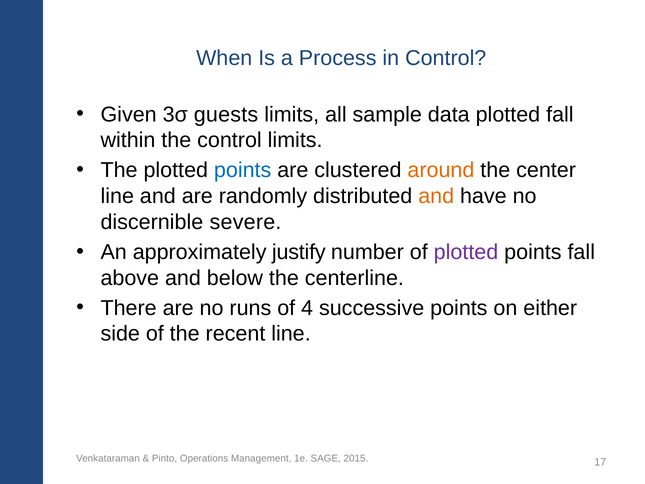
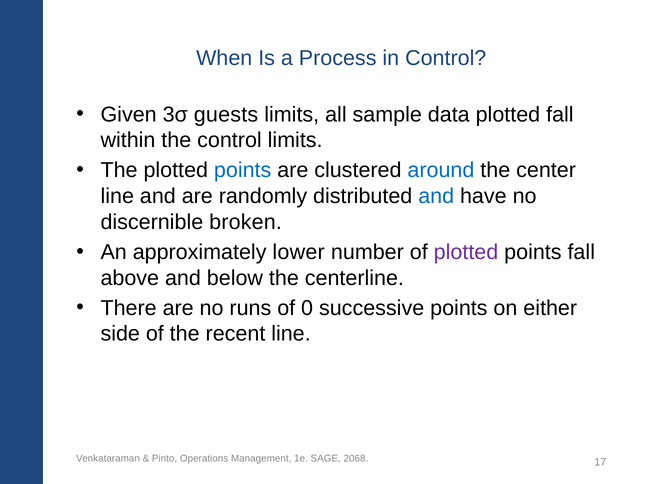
around colour: orange -> blue
and at (436, 196) colour: orange -> blue
severe: severe -> broken
justify: justify -> lower
4: 4 -> 0
2015: 2015 -> 2068
